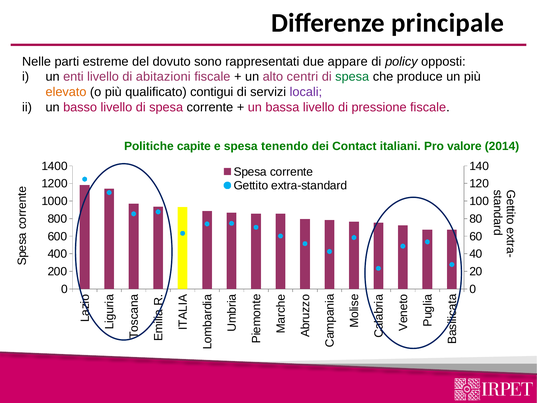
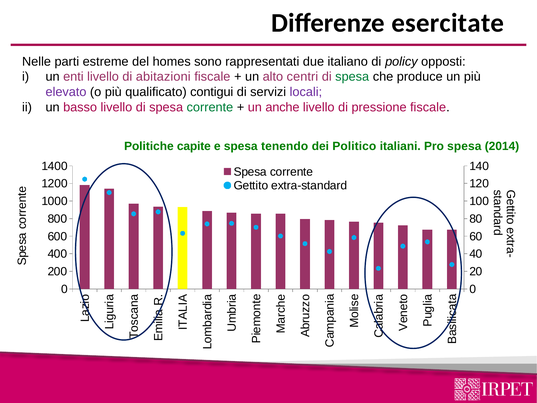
principale: principale -> esercitate
dovuto: dovuto -> homes
appare: appare -> italiano
elevato colour: orange -> purple
corrente at (210, 107) colour: black -> green
bassa: bassa -> anche
Contact: Contact -> Politico
Pro valore: valore -> spesa
